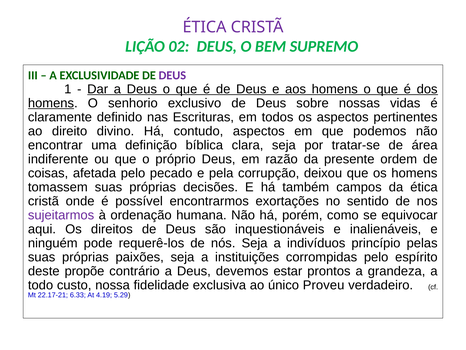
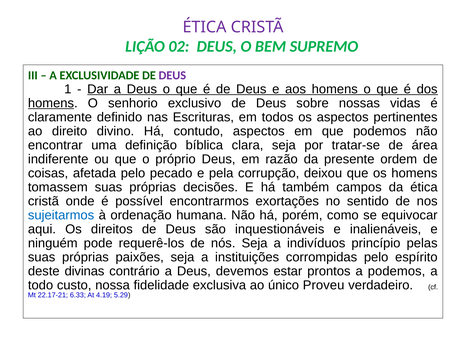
sujeitarmos colour: purple -> blue
propõe: propõe -> divinas
a grandeza: grandeza -> podemos
